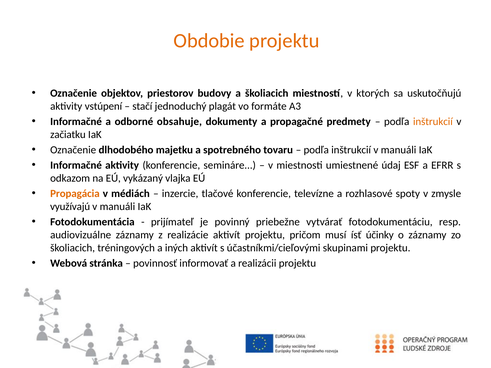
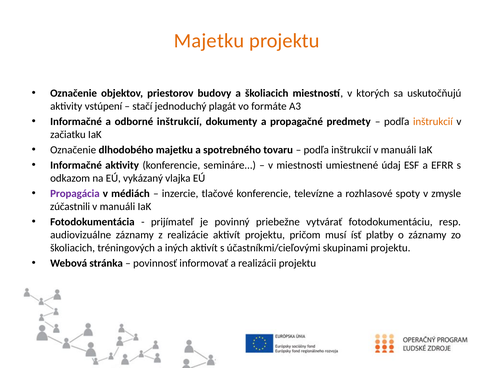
Obdobie at (209, 41): Obdobie -> Majetku
odborné obsahuje: obsahuje -> inštrukcií
Propagácia colour: orange -> purple
využívajú: využívajú -> zúčastnili
účinky: účinky -> platby
